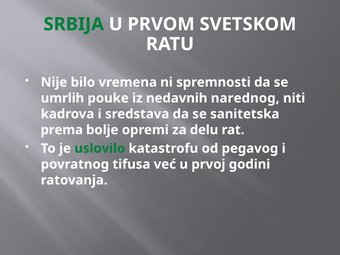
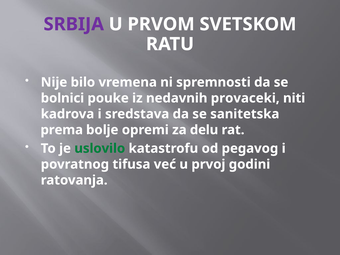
SRBIJA colour: green -> purple
umrlih: umrlih -> bolnici
narednog: narednog -> provaceki
